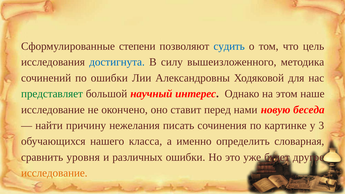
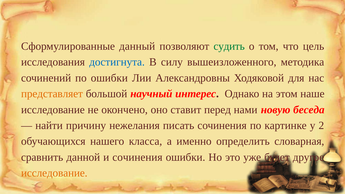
степени: степени -> данный
судить colour: blue -> green
представляет colour: green -> orange
3: 3 -> 2
уровня: уровня -> данной
и различных: различных -> сочинения
